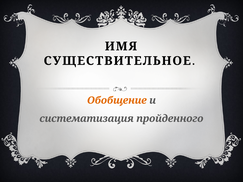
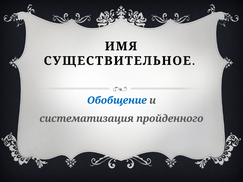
Обобщение colour: orange -> blue
